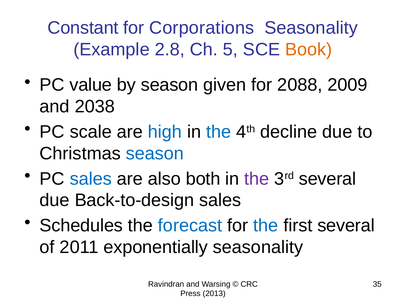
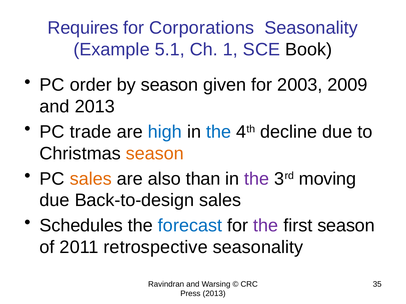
Constant: Constant -> Requires
2.8: 2.8 -> 5.1
5: 5 -> 1
Book colour: orange -> black
value: value -> order
2088: 2088 -> 2003
and 2038: 2038 -> 2013
scale: scale -> trade
season at (155, 154) colour: blue -> orange
sales at (91, 179) colour: blue -> orange
both: both -> than
3rd several: several -> moving
the at (266, 226) colour: blue -> purple
first several: several -> season
exponentially: exponentially -> retrospective
